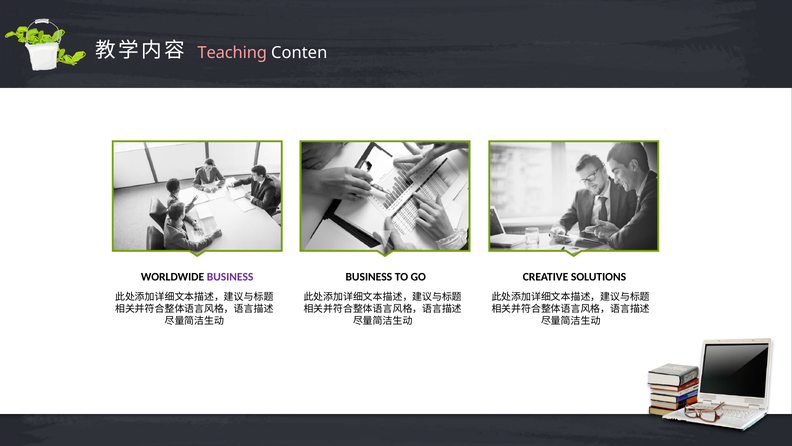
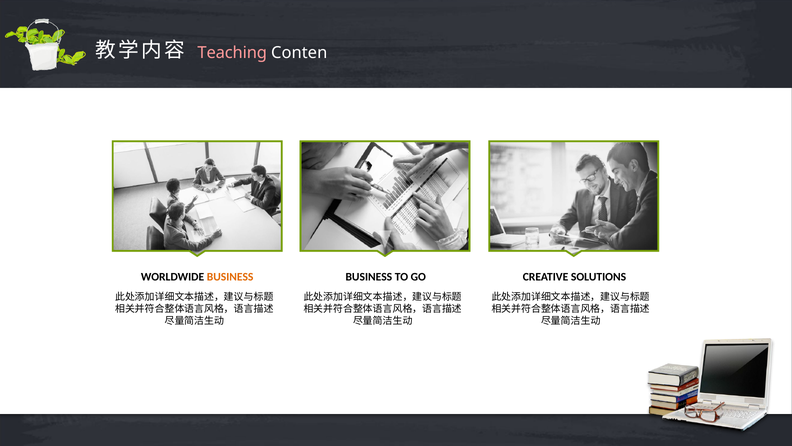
BUSINESS at (230, 276) colour: purple -> orange
